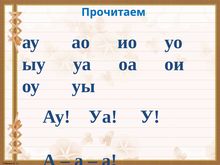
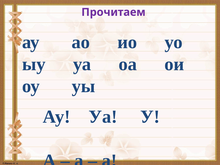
Прочитаем colour: blue -> purple
